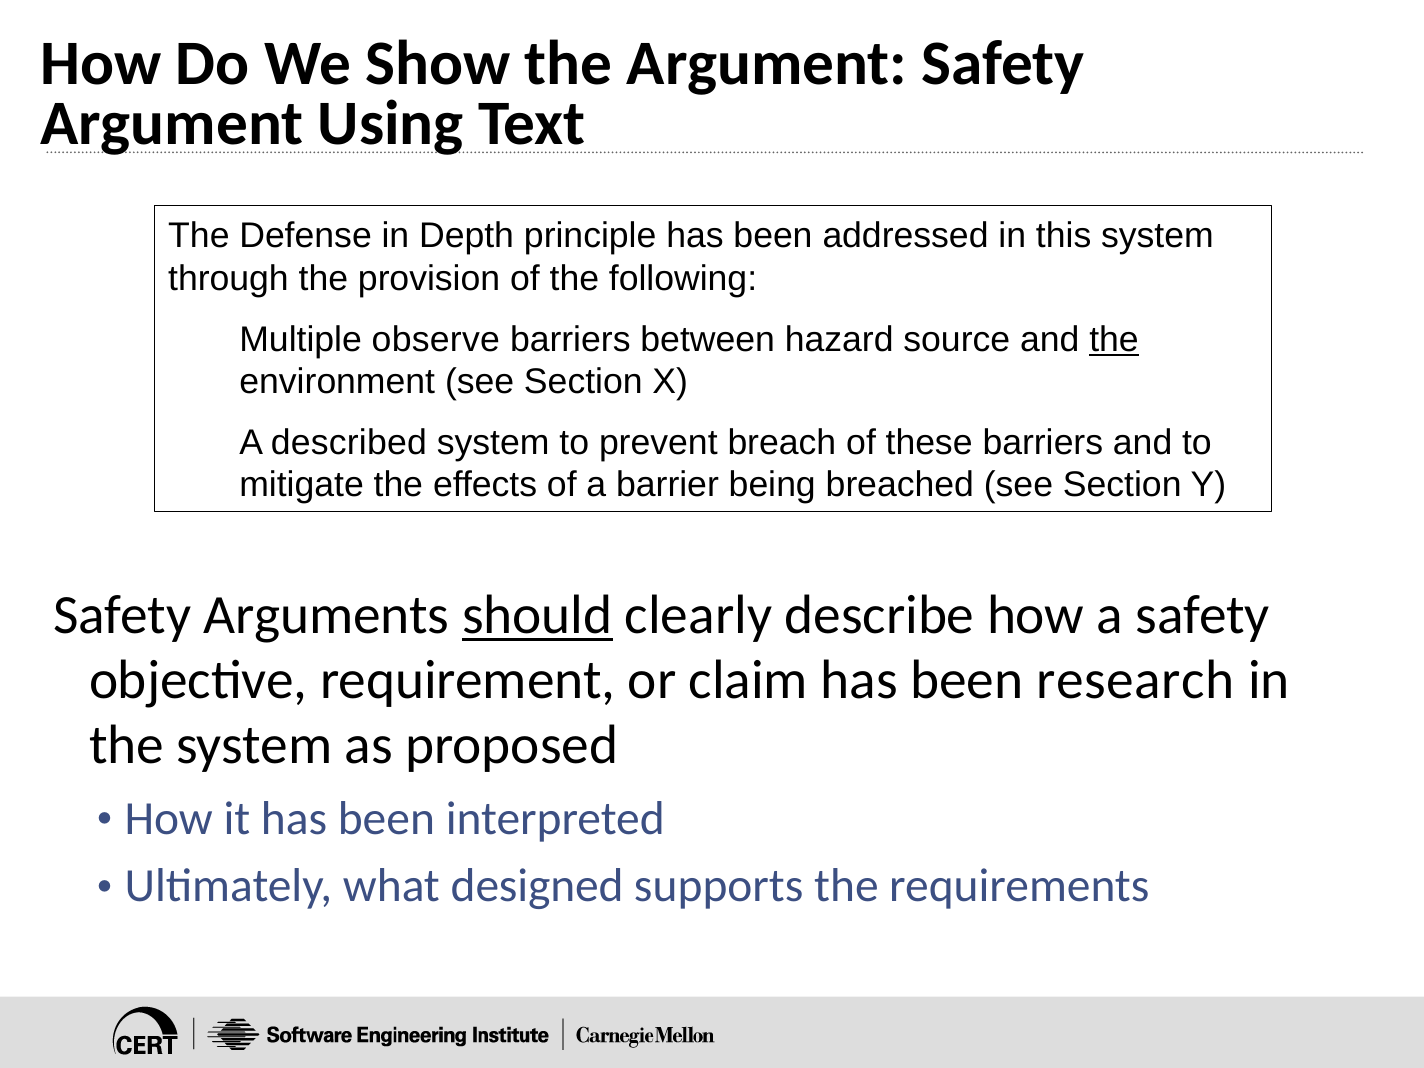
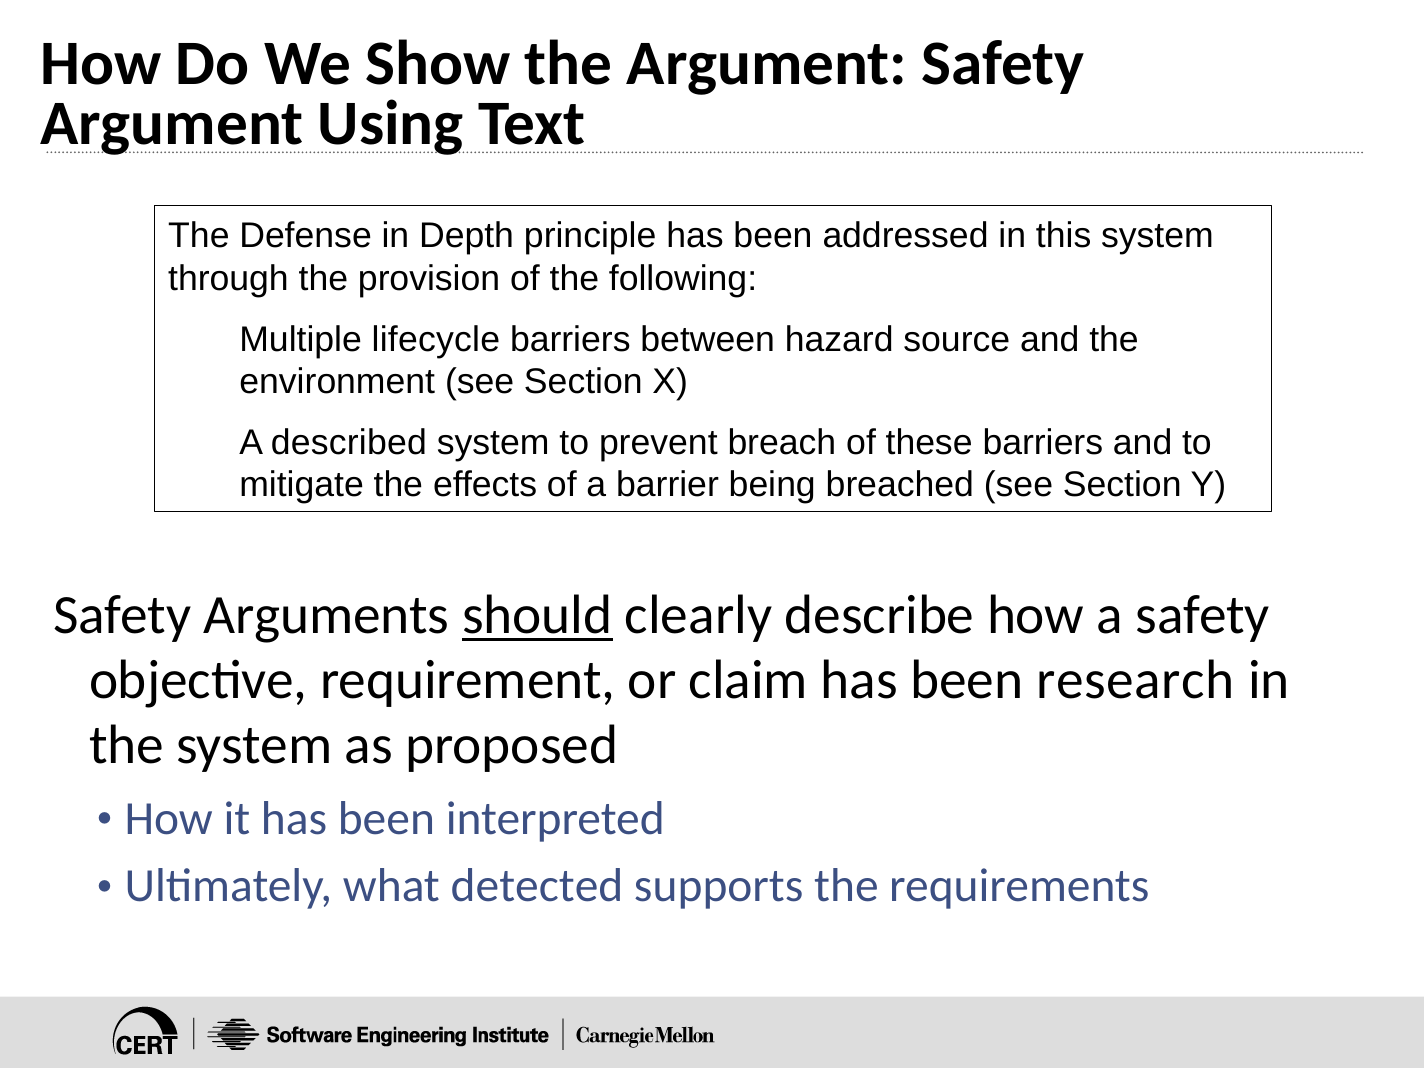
observe: observe -> lifecycle
the at (1114, 339) underline: present -> none
designed: designed -> detected
